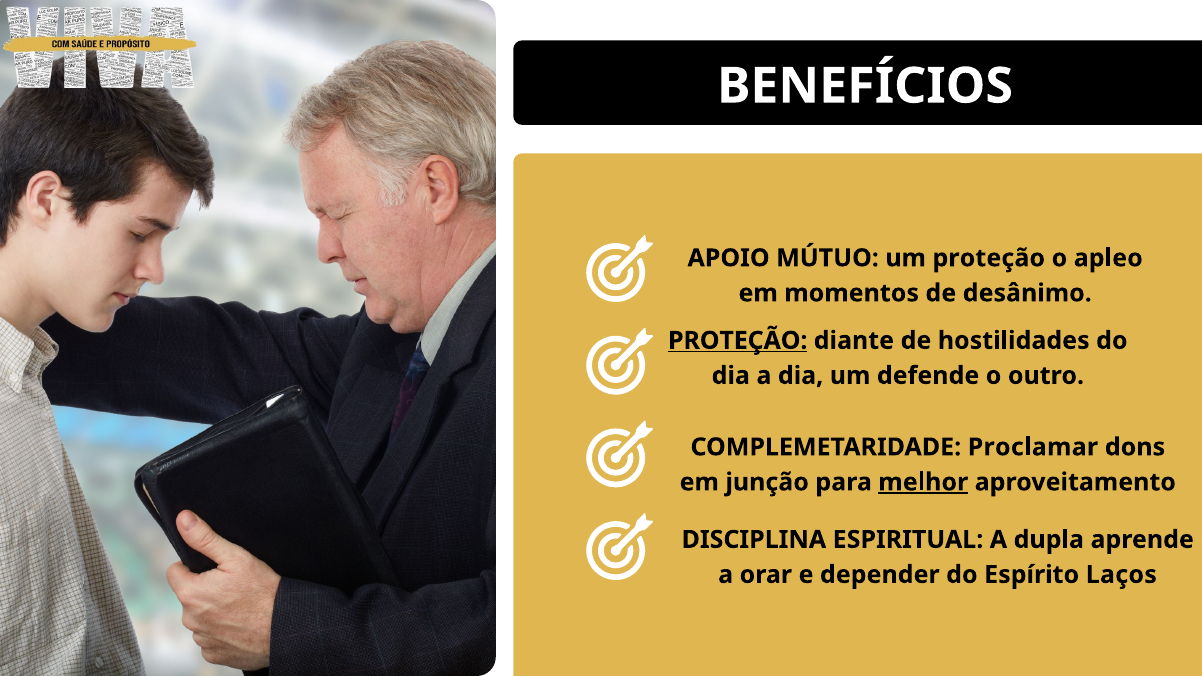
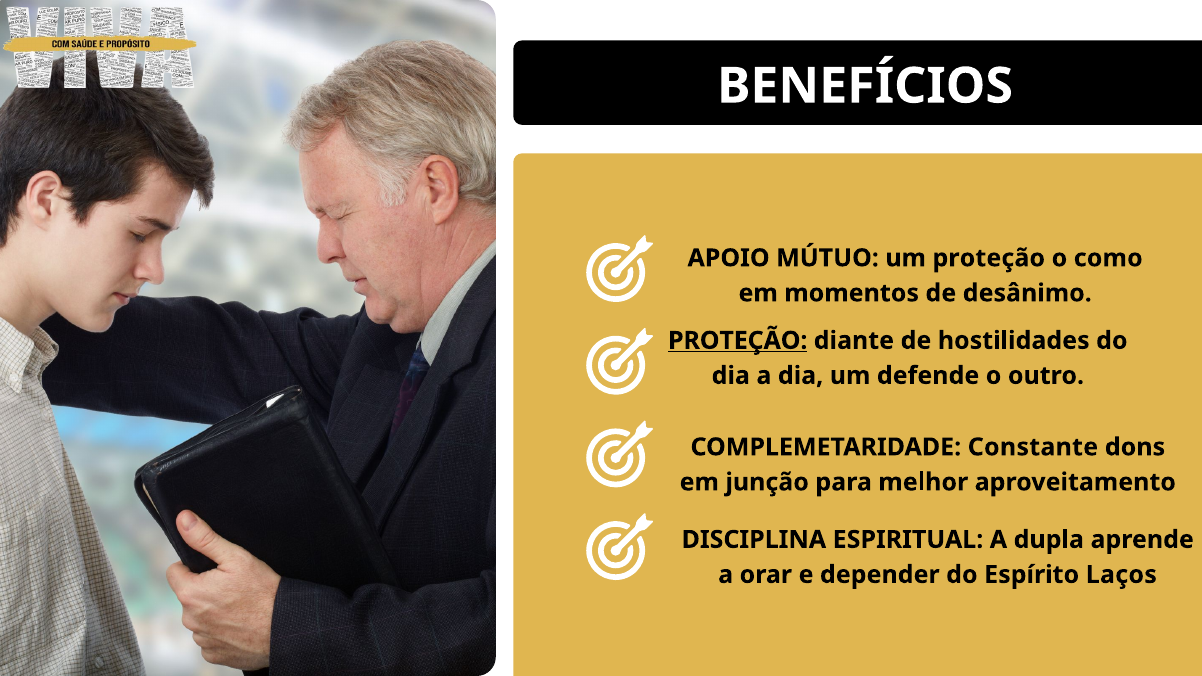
apleo: apleo -> como
Proclamar: Proclamar -> Constante
melhor underline: present -> none
